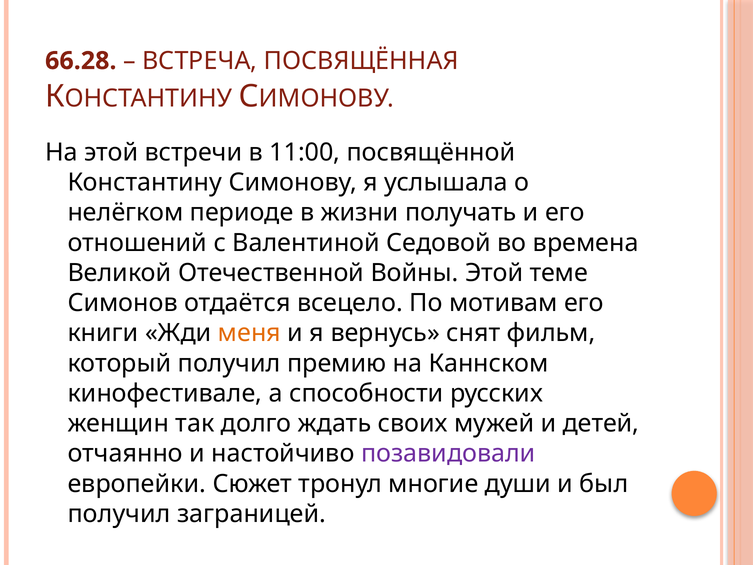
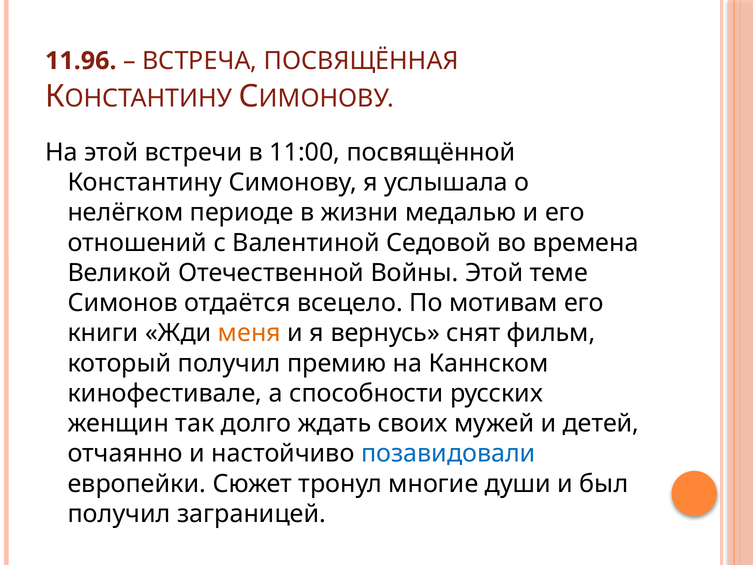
66.28: 66.28 -> 11.96
получать: получать -> медалью
позавидовали colour: purple -> blue
